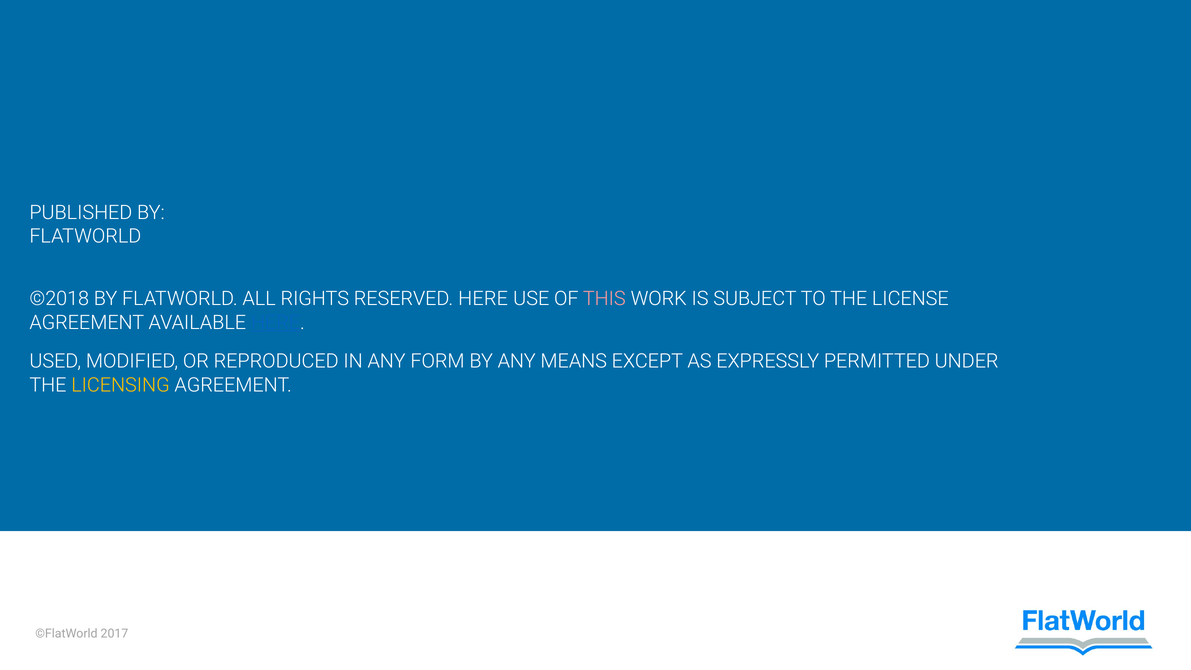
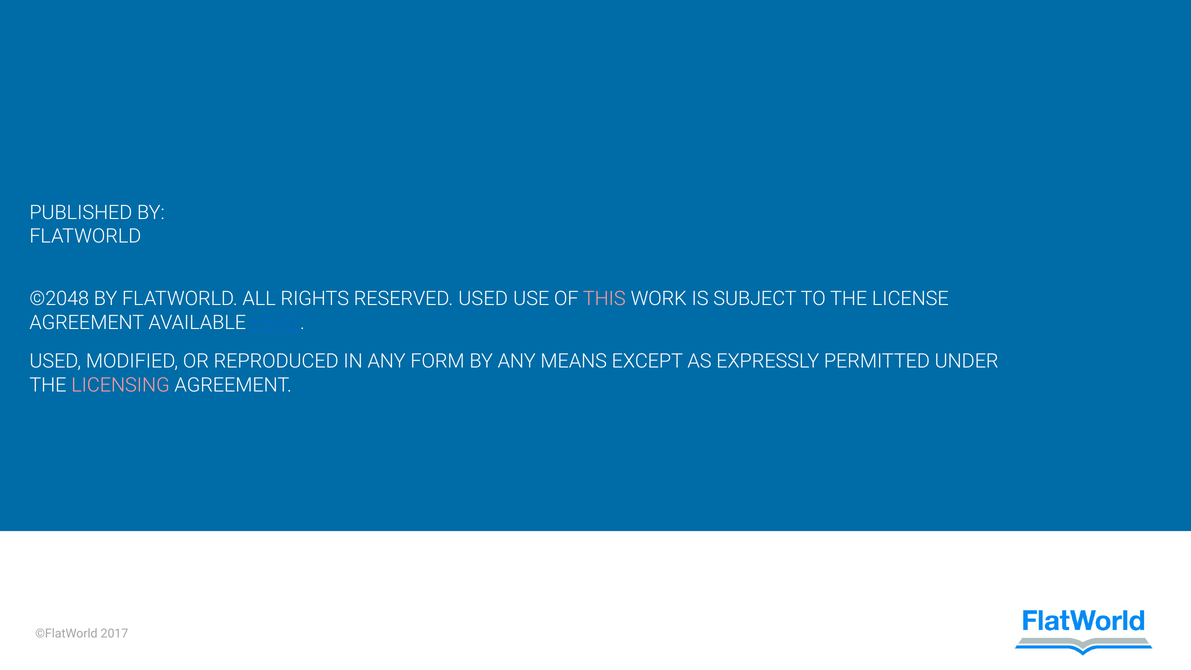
©2018: ©2018 -> ©2048
RESERVED HERE: HERE -> USED
LICENSING colour: yellow -> pink
